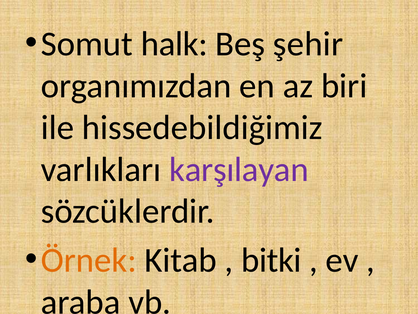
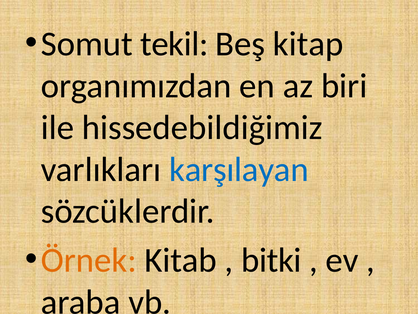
halk: halk -> tekil
şehir: şehir -> kitap
karşılayan colour: purple -> blue
